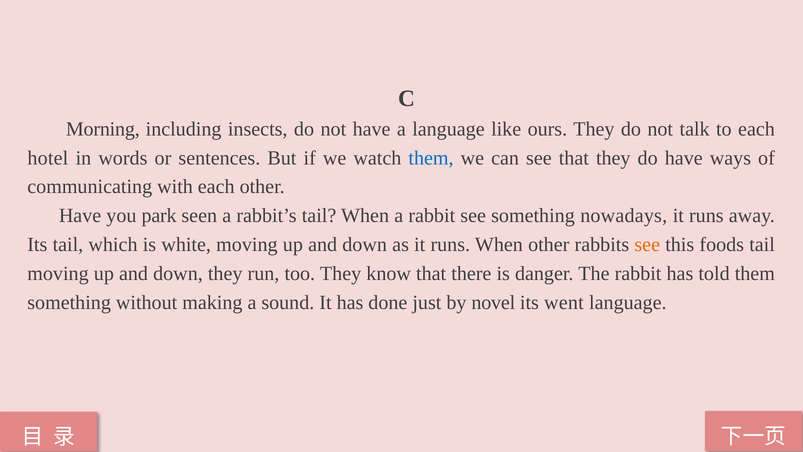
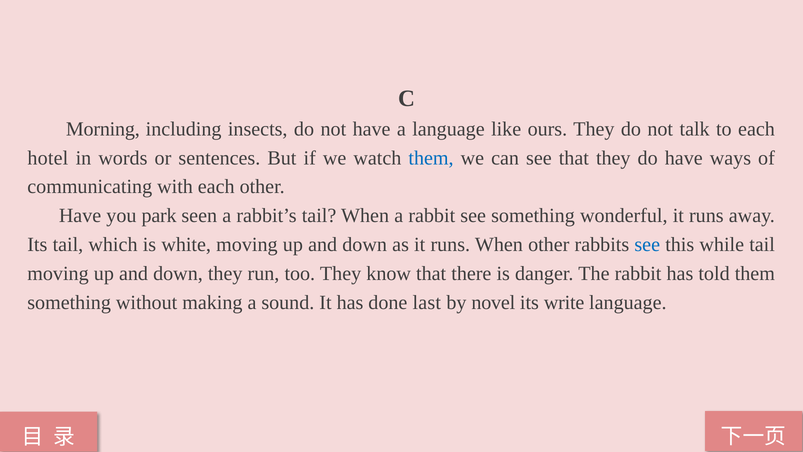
nowadays: nowadays -> wonderful
see at (647, 245) colour: orange -> blue
foods: foods -> while
just: just -> last
went: went -> write
